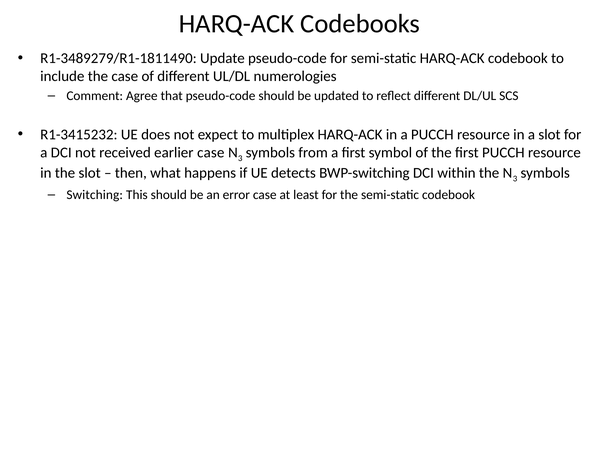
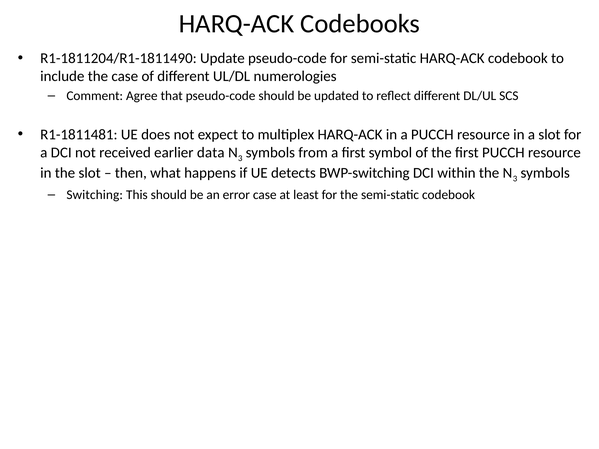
R1-3489279/R1-1811490: R1-3489279/R1-1811490 -> R1-1811204/R1-1811490
R1-3415232: R1-3415232 -> R1-1811481
earlier case: case -> data
